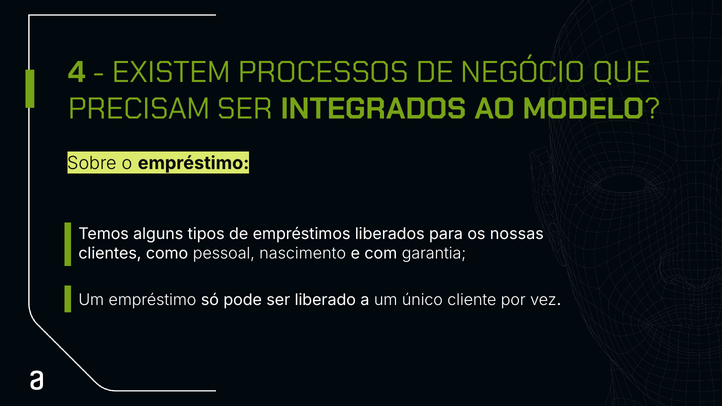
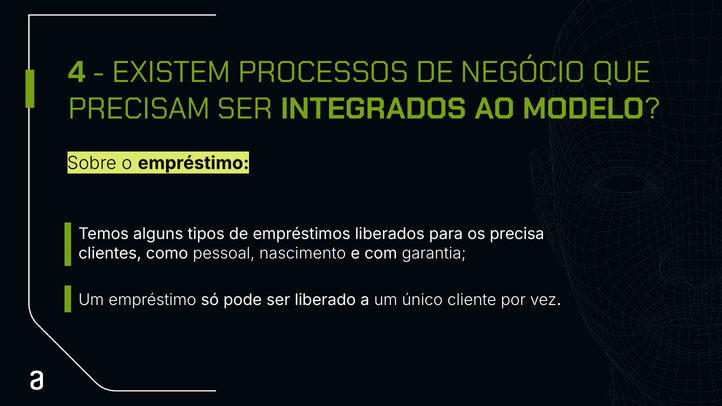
nossas: nossas -> precisa
